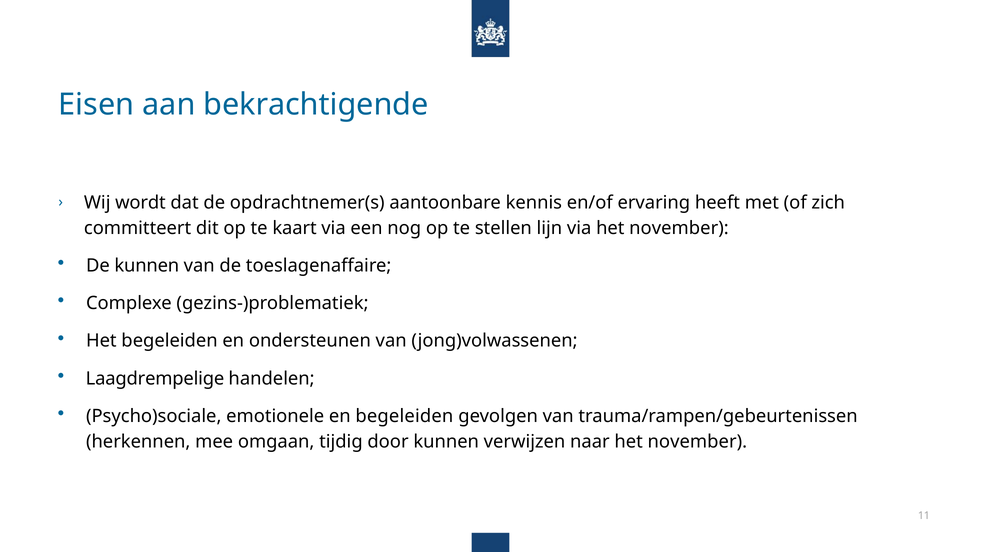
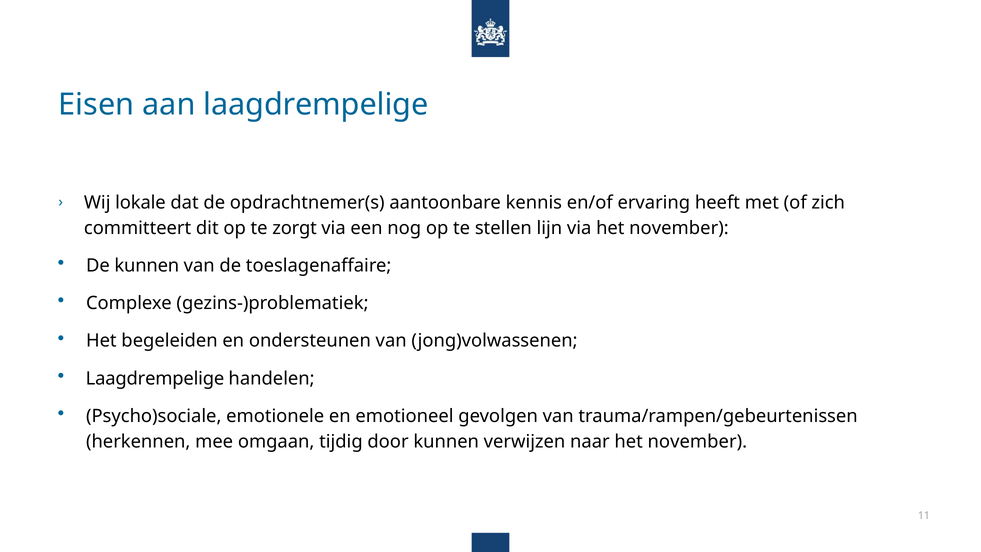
aan bekrachtigende: bekrachtigende -> laagdrempelige
wordt: wordt -> lokale
kaart: kaart -> zorgt
en begeleiden: begeleiden -> emotioneel
